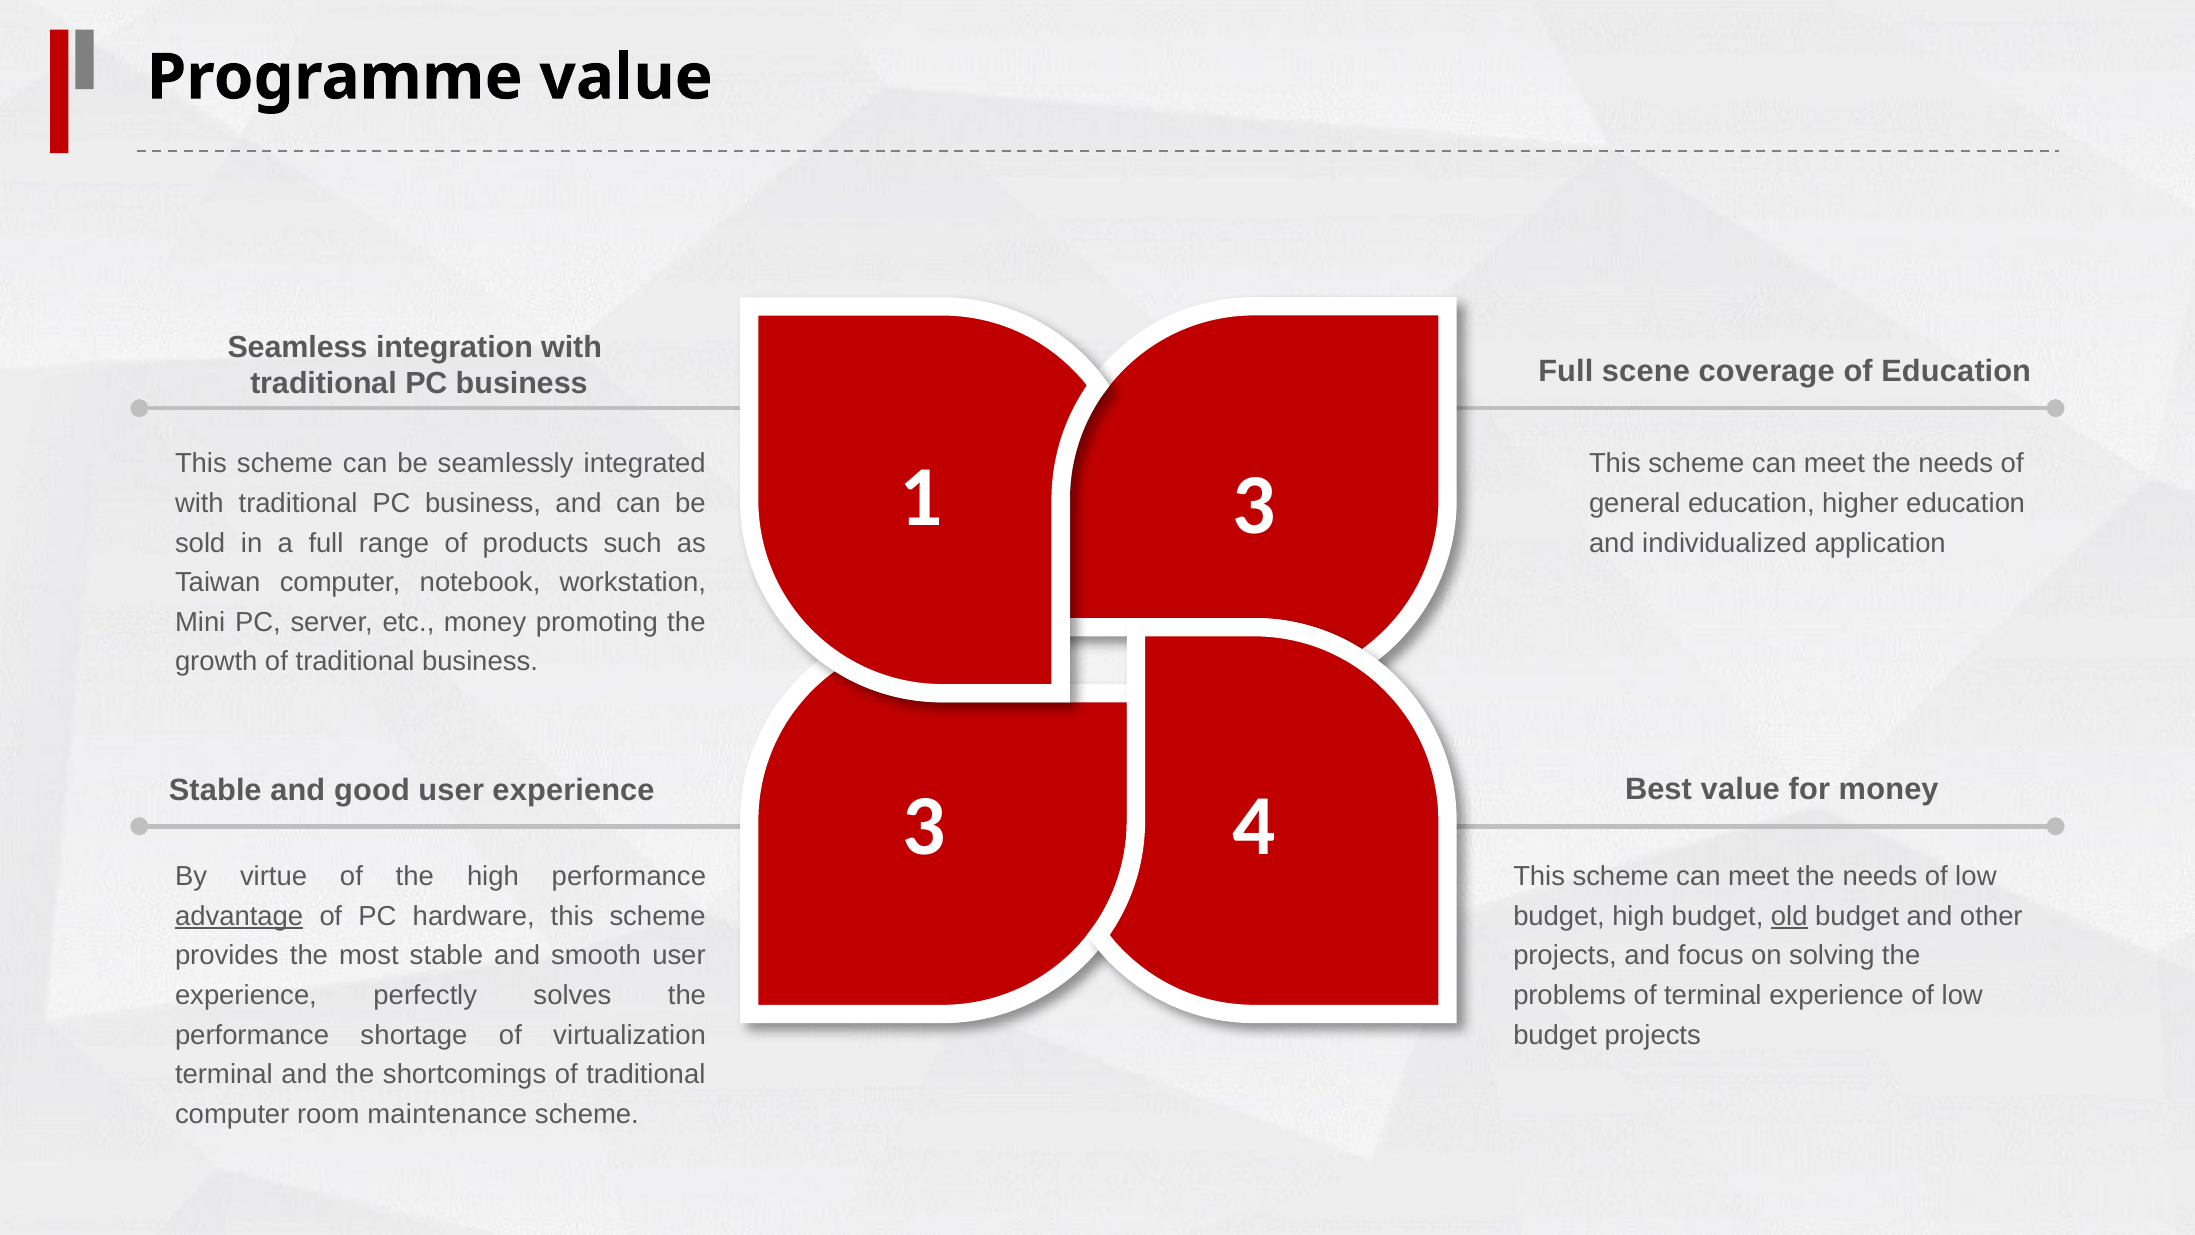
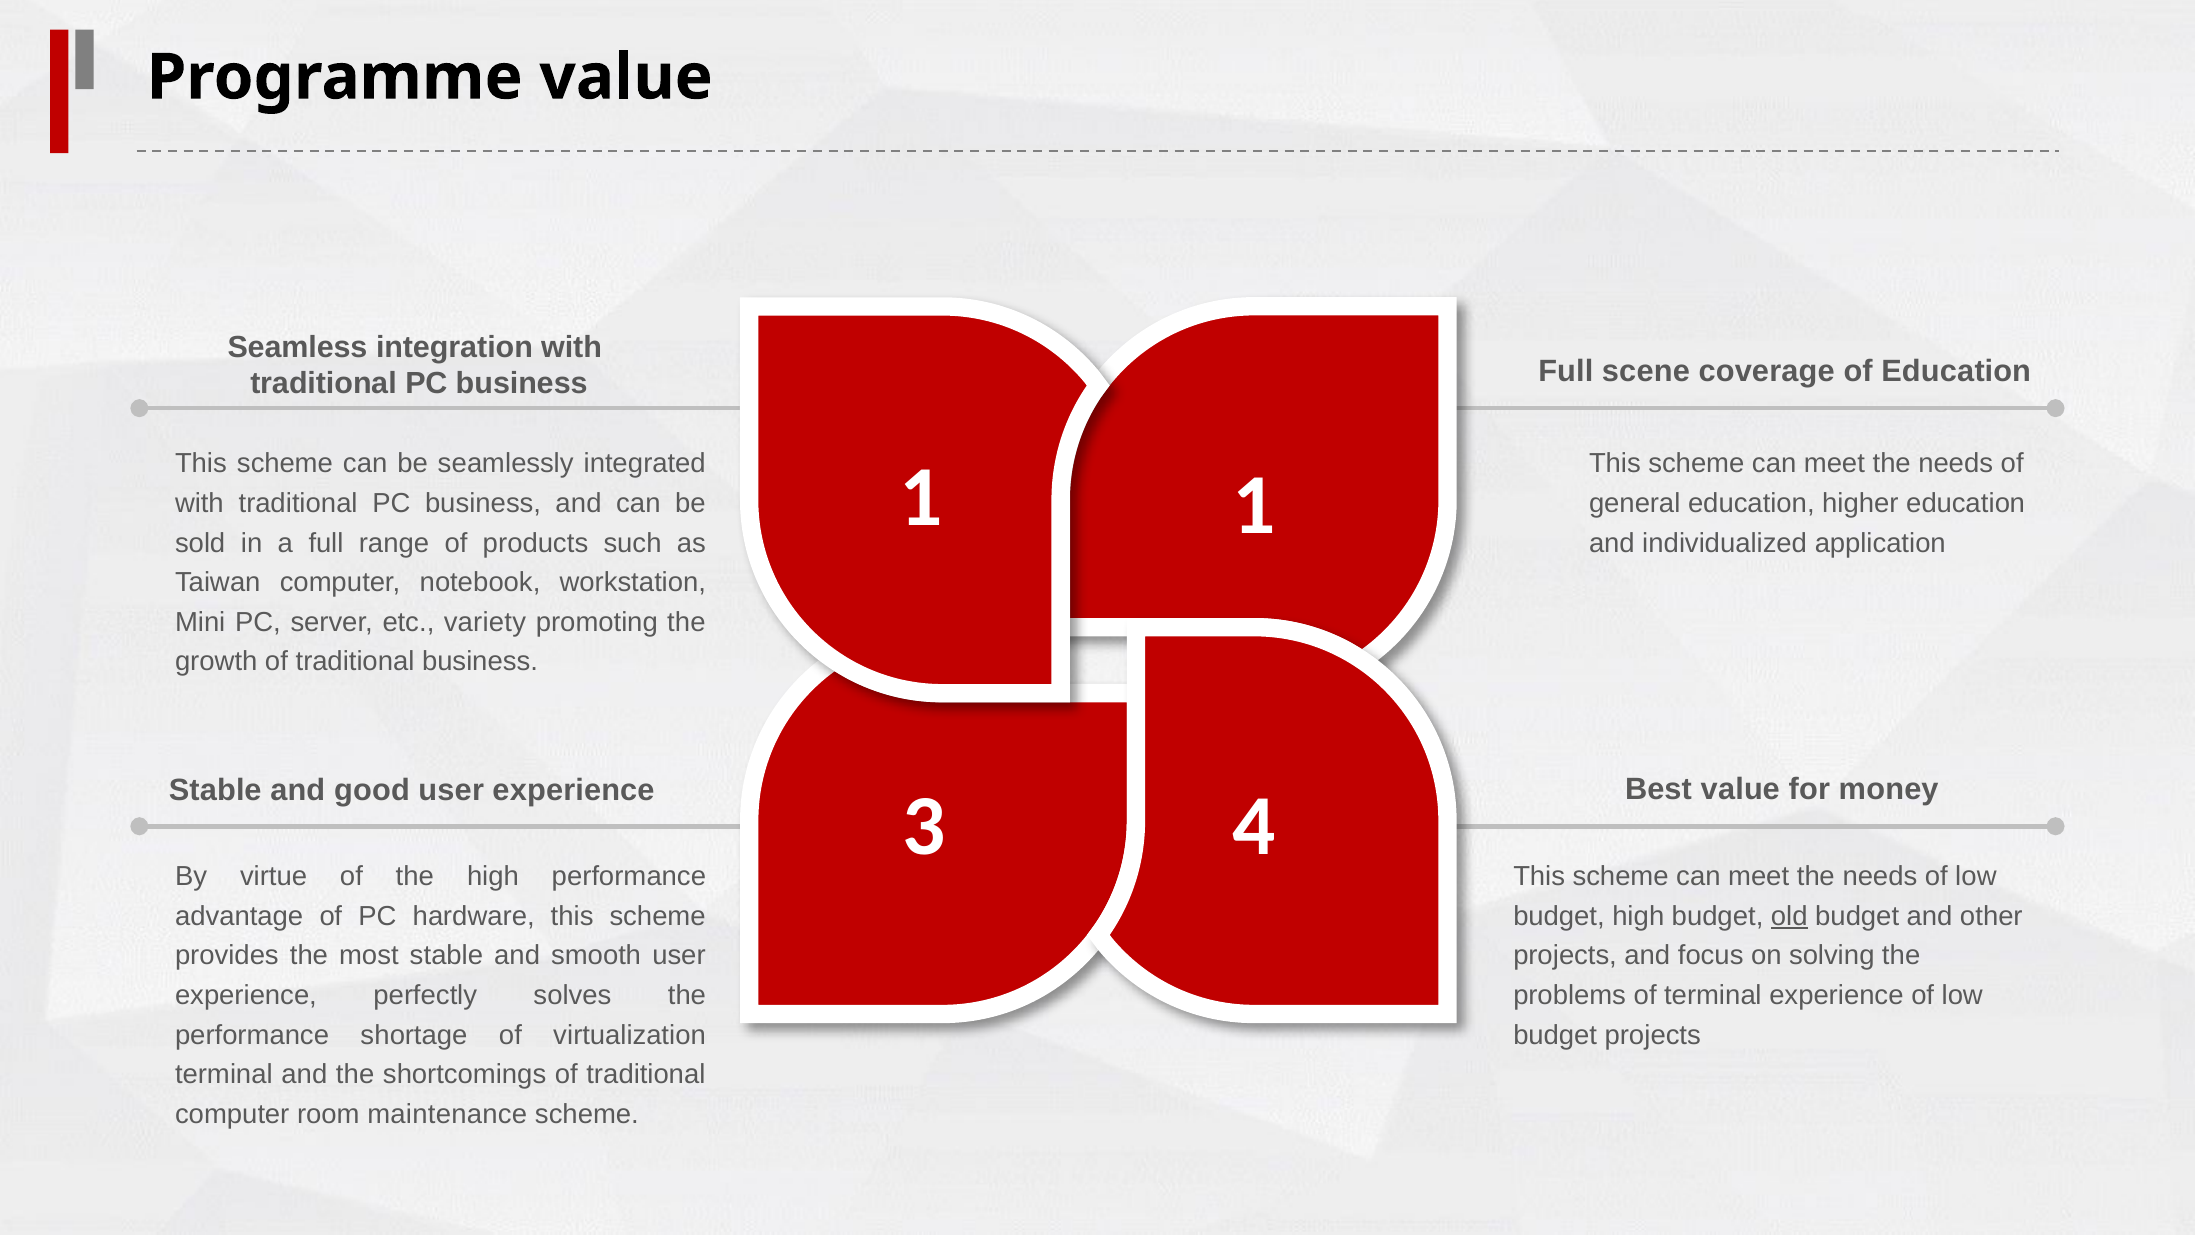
1 3: 3 -> 1
etc money: money -> variety
advantage underline: present -> none
